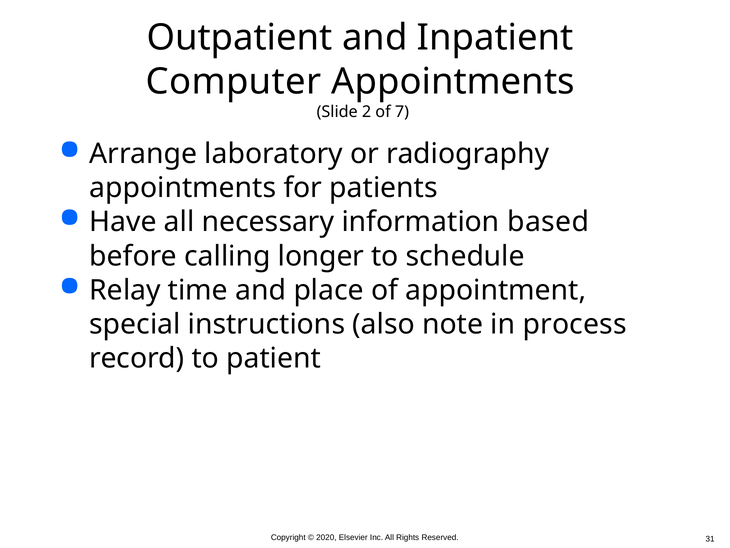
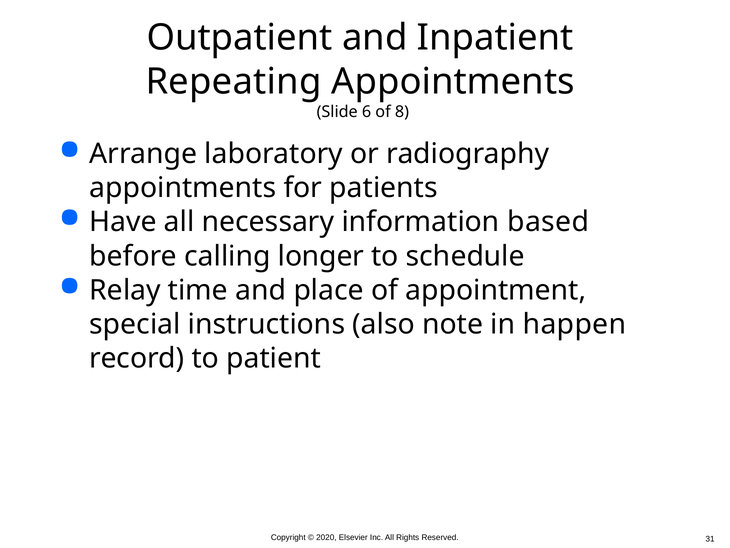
Computer: Computer -> Repeating
2: 2 -> 6
7: 7 -> 8
process: process -> happen
